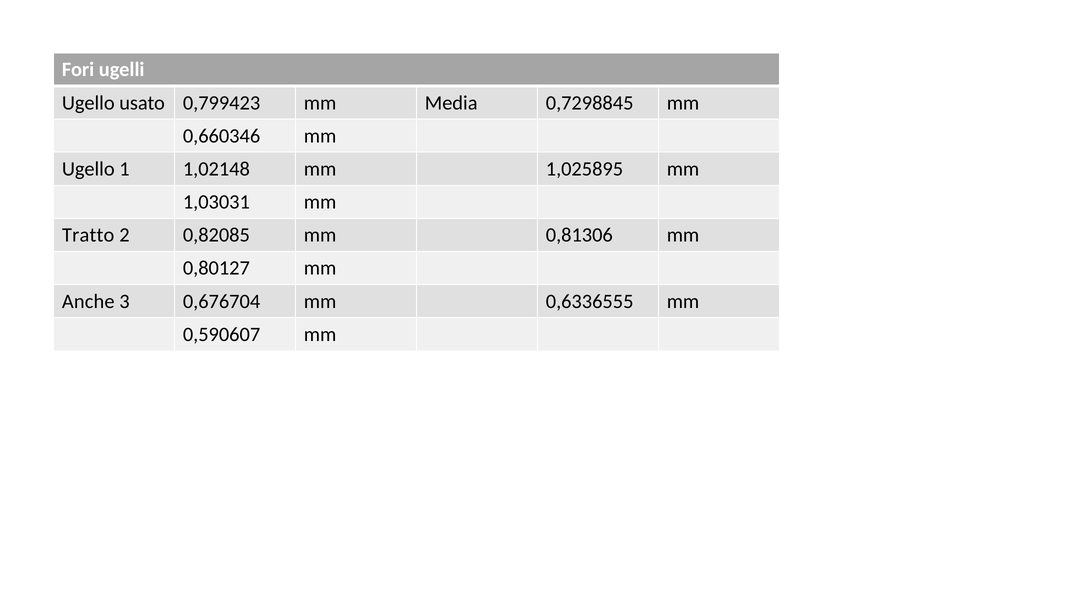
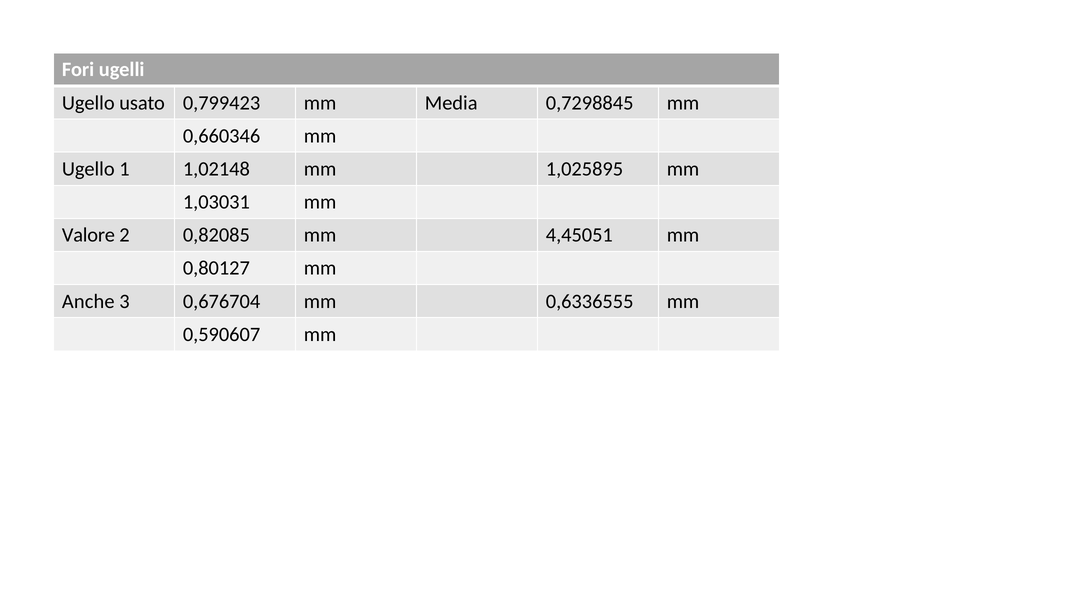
Tratto: Tratto -> Valore
0,81306: 0,81306 -> 4,45051
